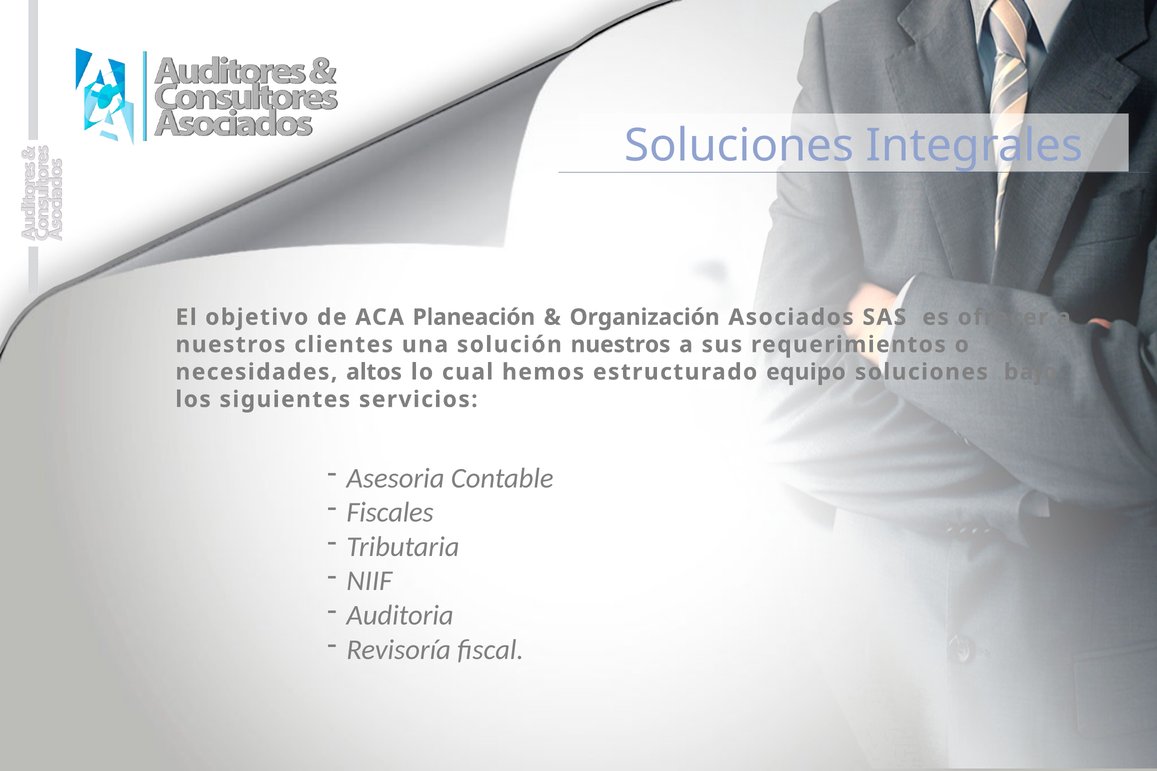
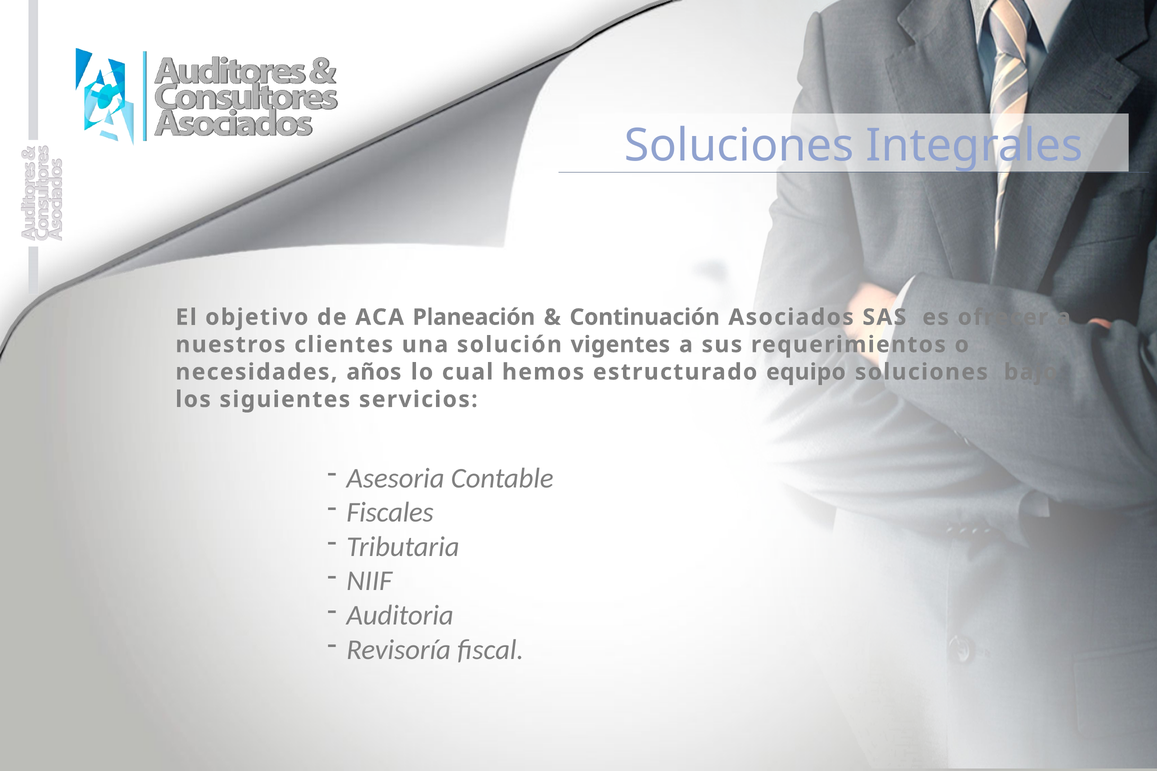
Organización: Organización -> Continuación
solución nuestros: nuestros -> vigentes
altos: altos -> años
